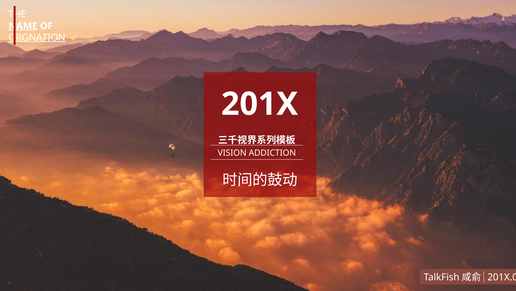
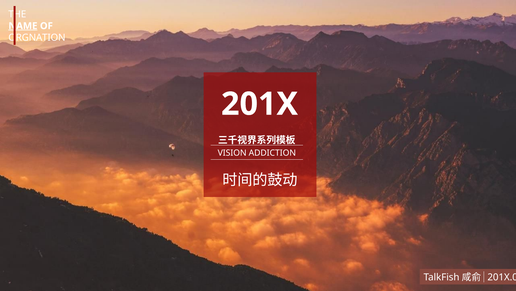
ORGNATION underline: present -> none
